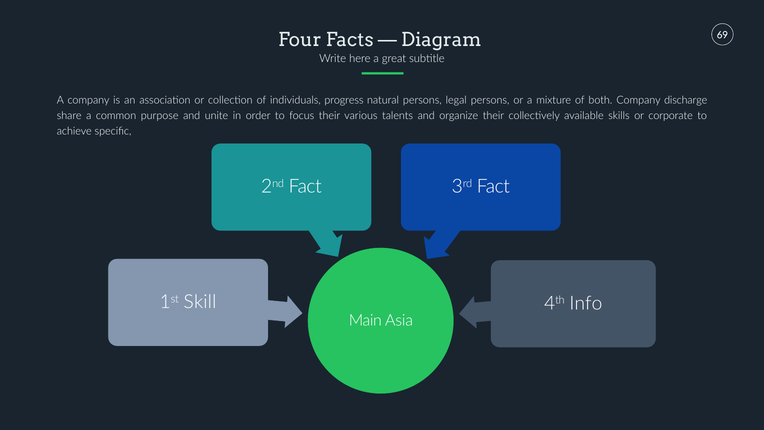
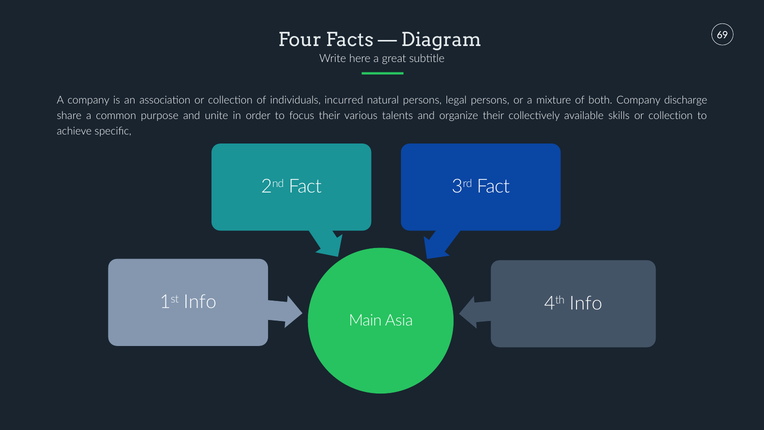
progress: progress -> incurred
skills or corporate: corporate -> collection
1st Skill: Skill -> Info
